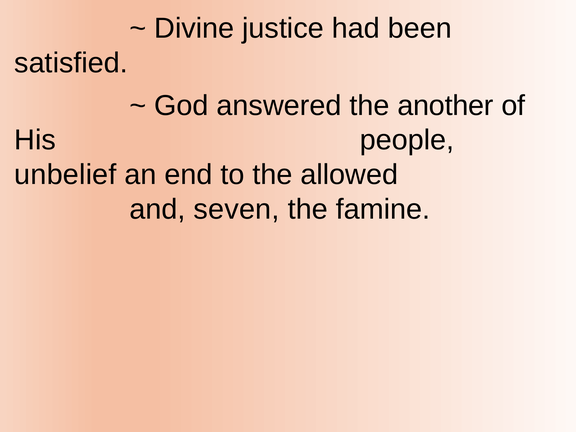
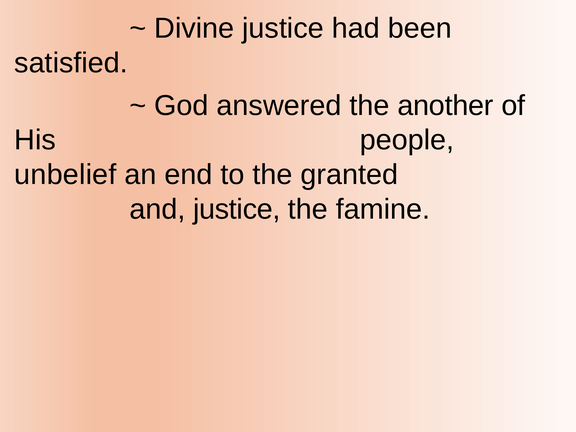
allowed: allowed -> granted
and seven: seven -> justice
